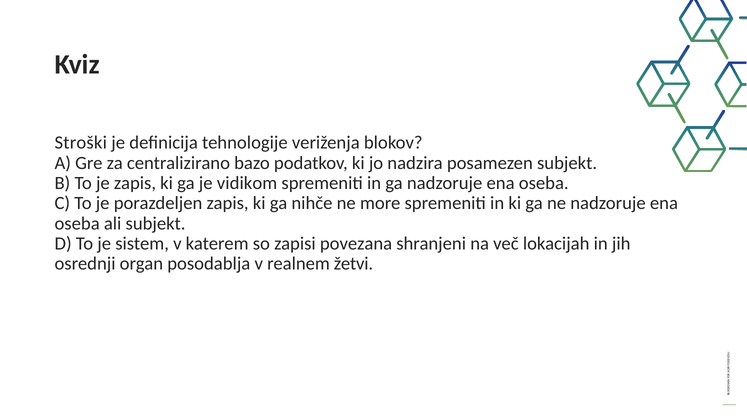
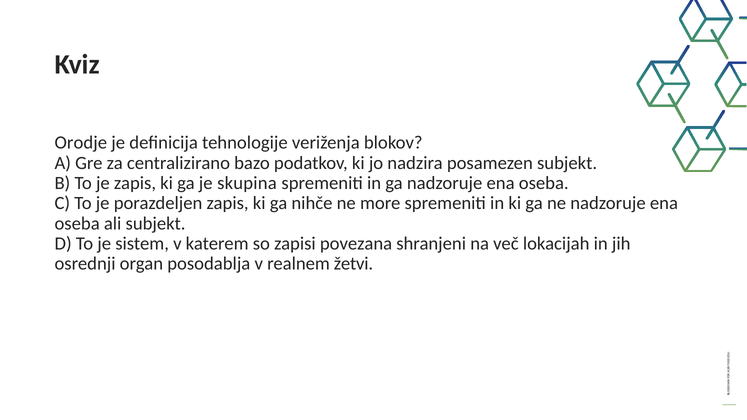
Stroški: Stroški -> Orodje
vidikom: vidikom -> skupina
